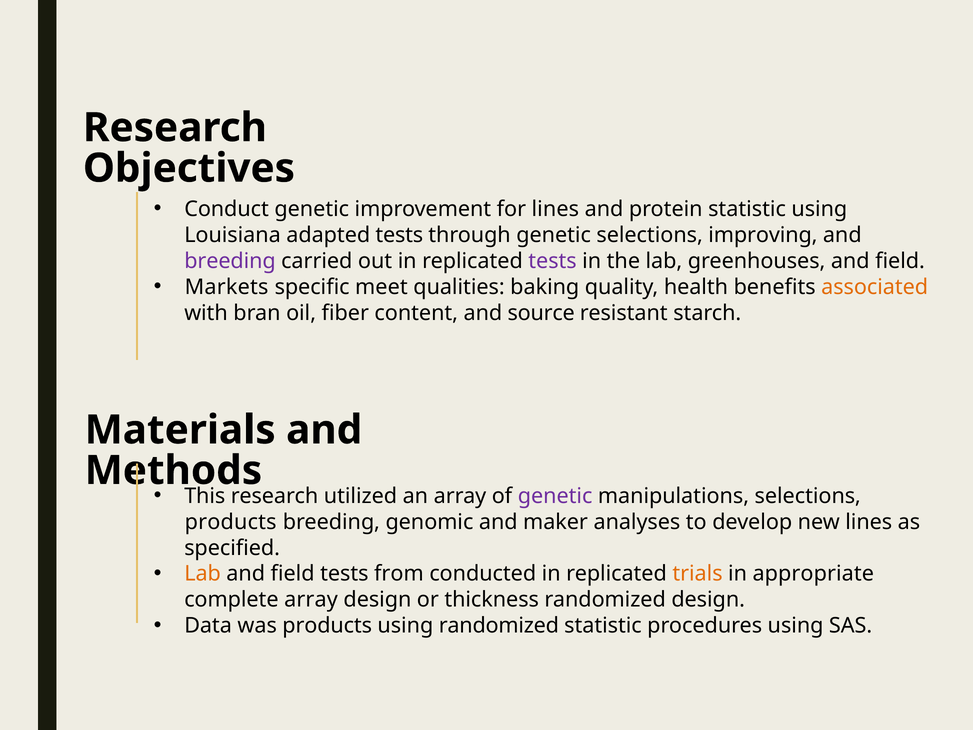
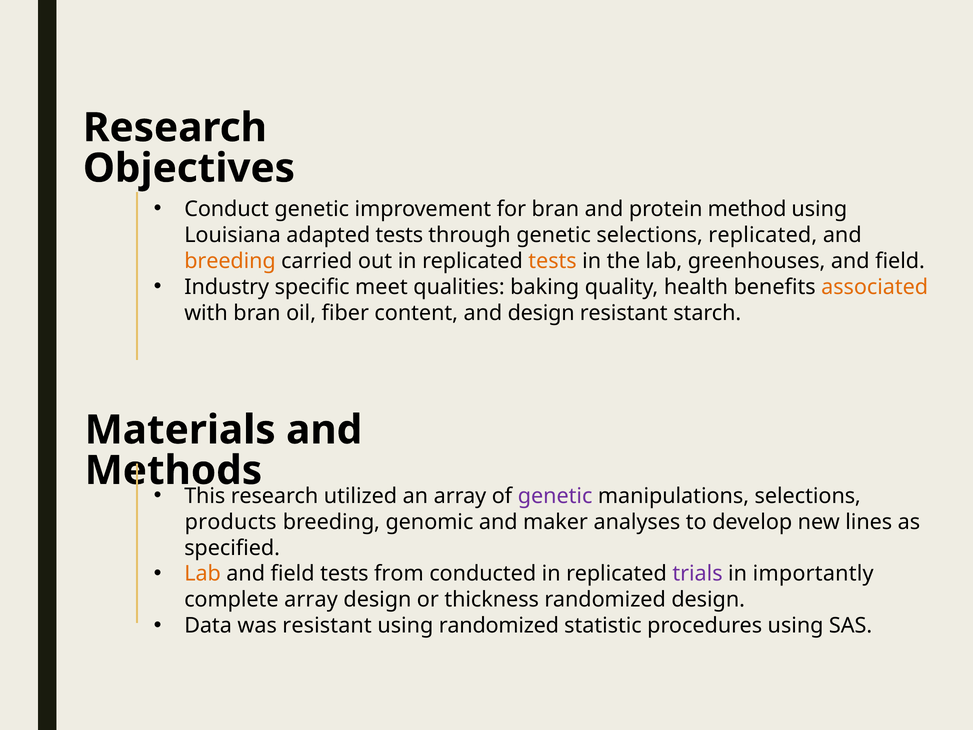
for lines: lines -> bran
protein statistic: statistic -> method
selections improving: improving -> replicated
breeding at (230, 261) colour: purple -> orange
tests at (553, 261) colour: purple -> orange
Markets: Markets -> Industry
and source: source -> design
trials colour: orange -> purple
appropriate: appropriate -> importantly
was products: products -> resistant
